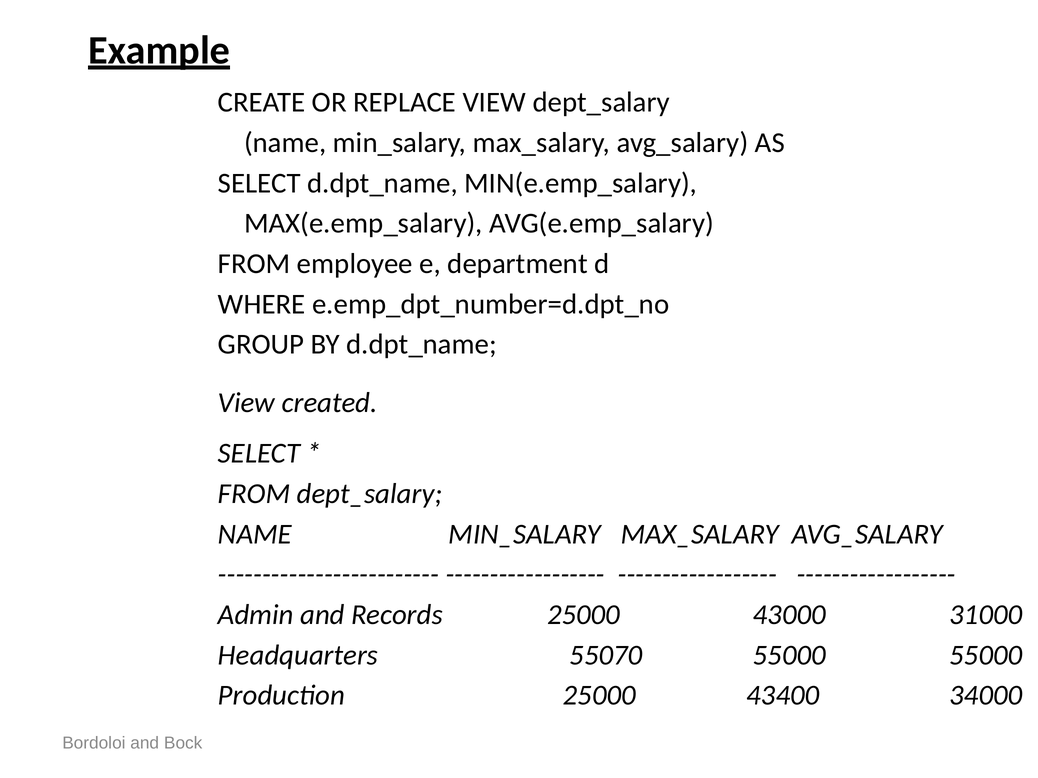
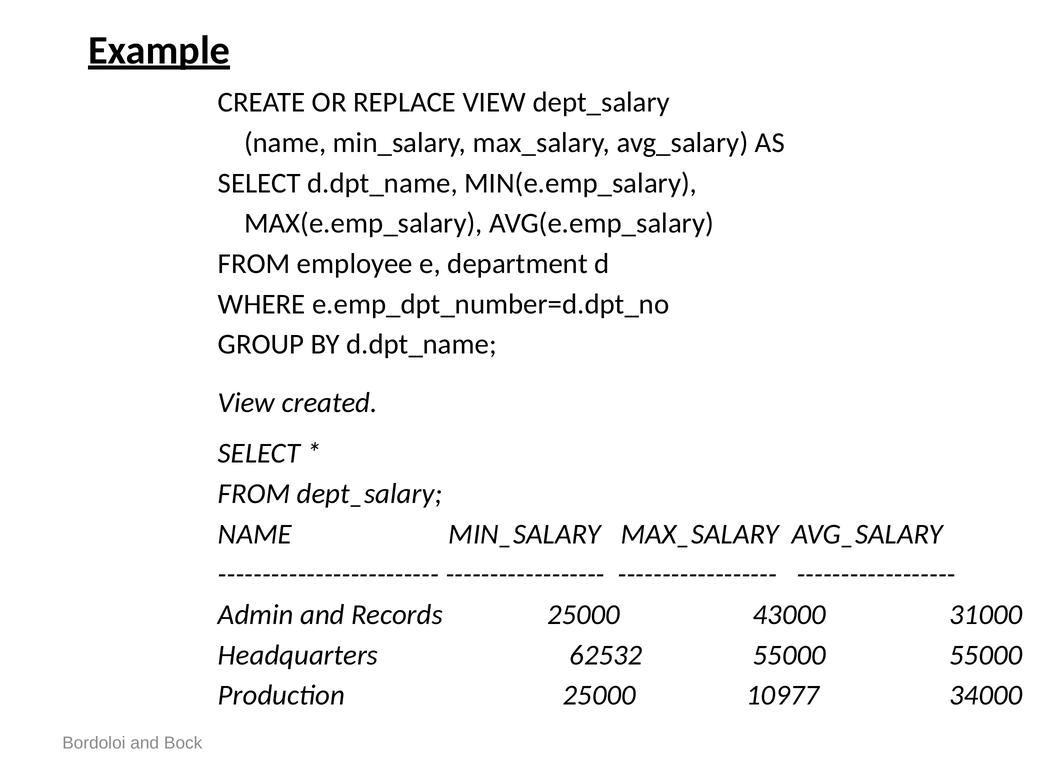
55070: 55070 -> 62532
43400: 43400 -> 10977
